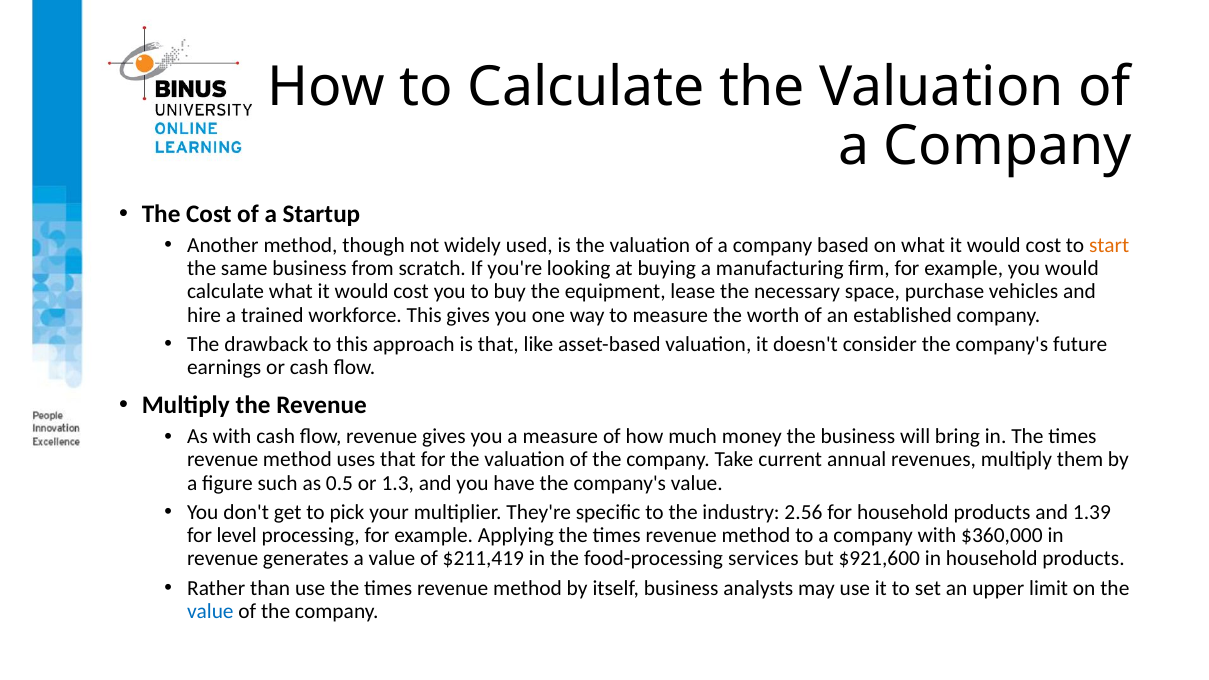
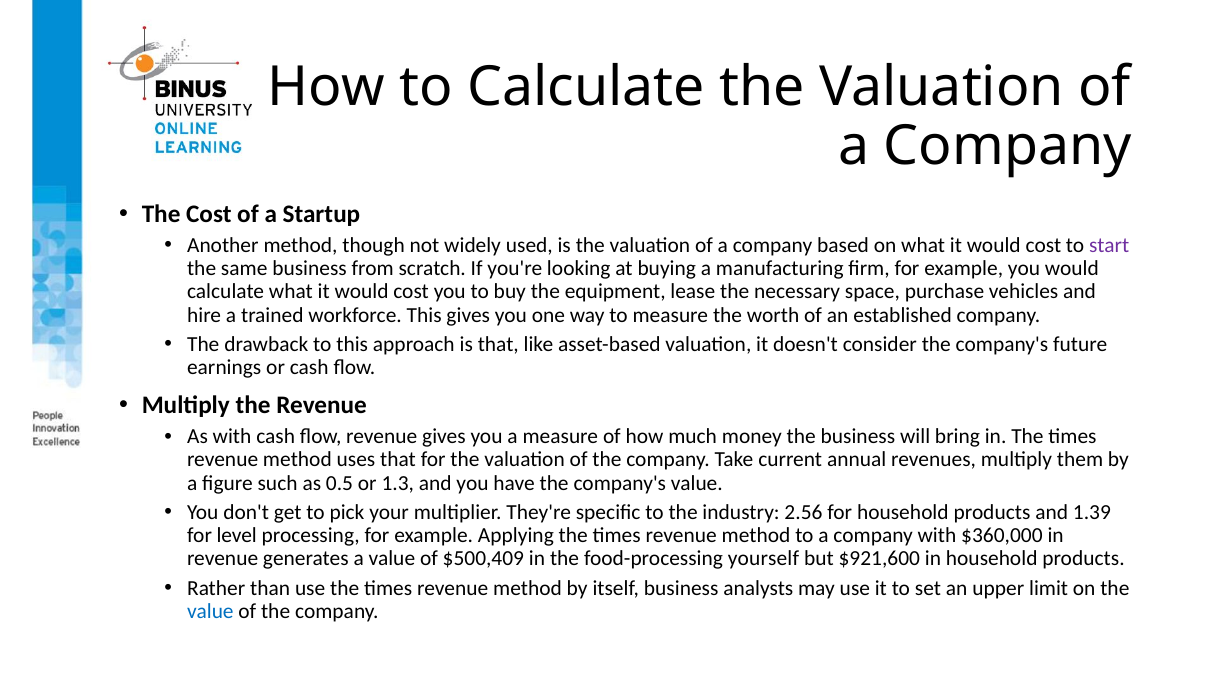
start colour: orange -> purple
$211,419: $211,419 -> $500,409
services: services -> yourself
